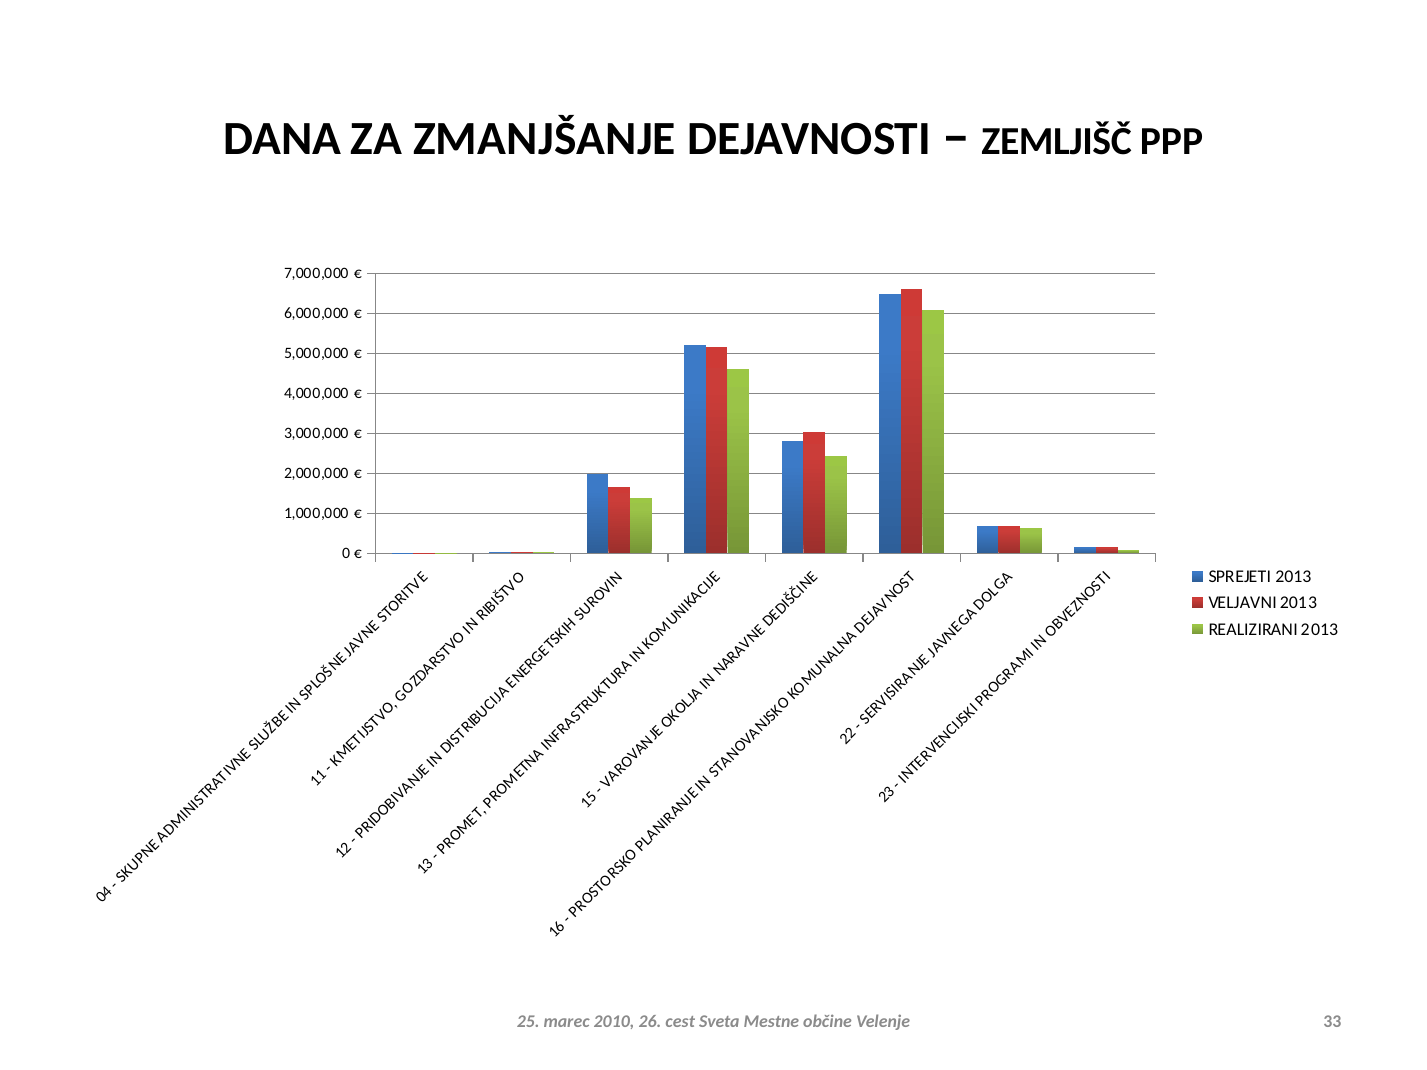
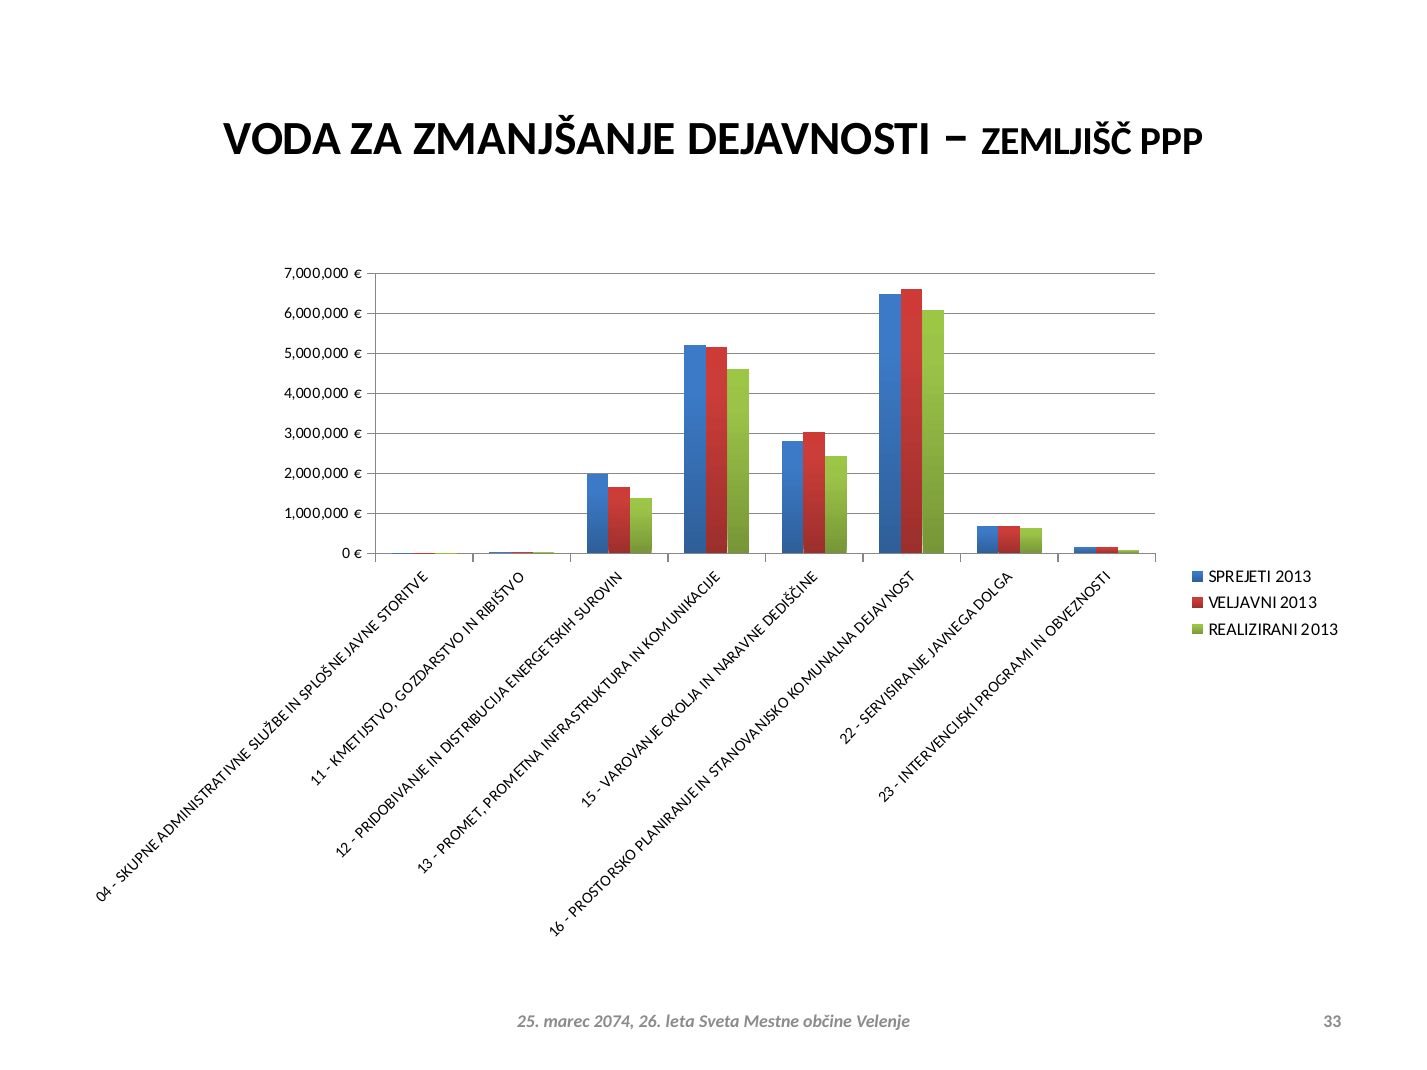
DANA: DANA -> VODA
2010: 2010 -> 2074
cest: cest -> leta
